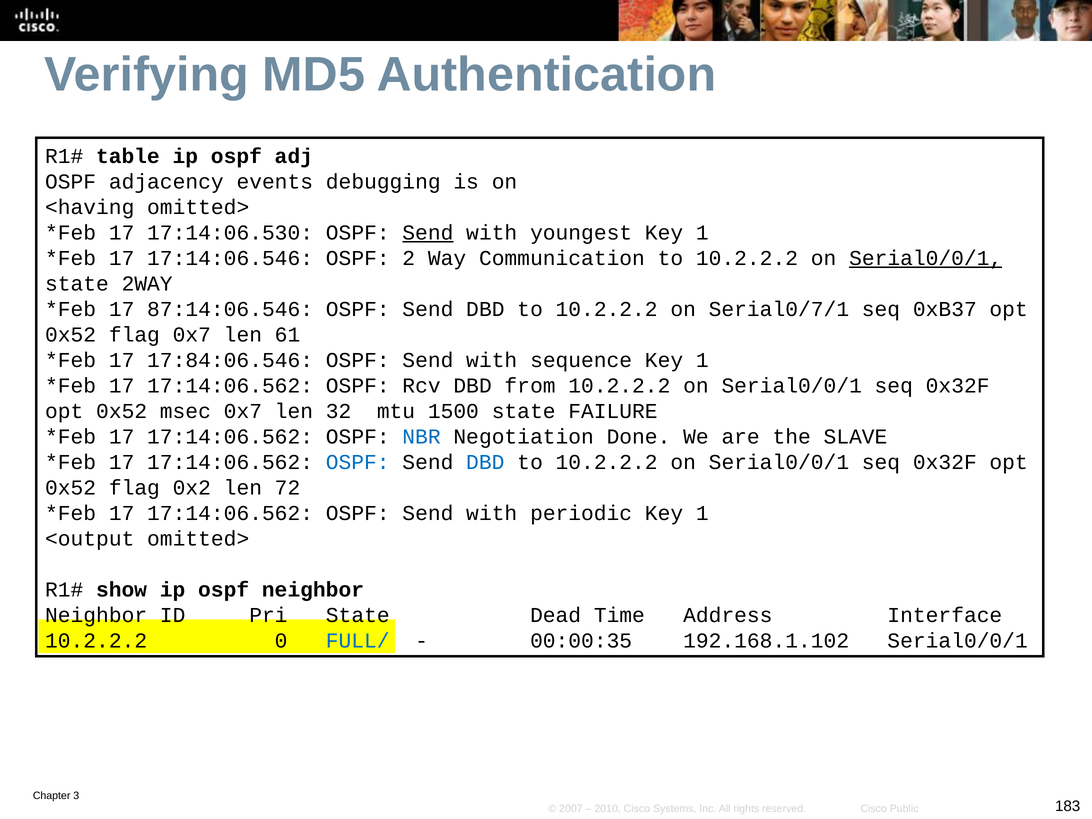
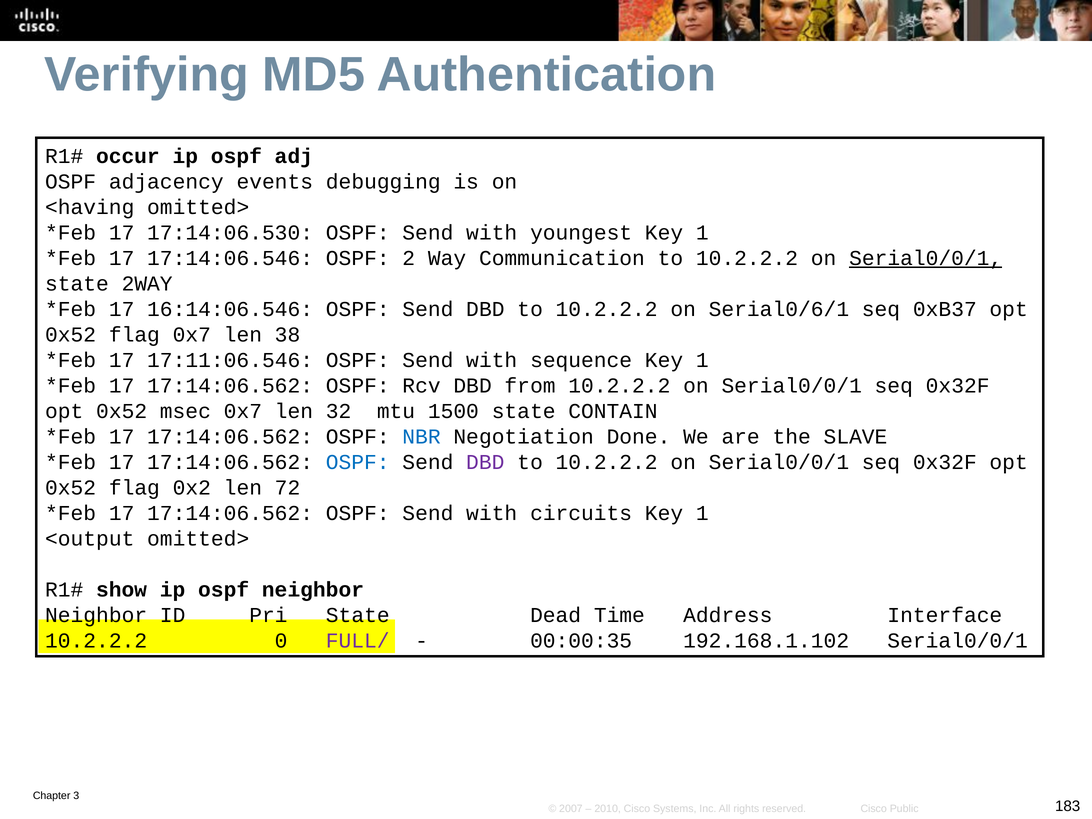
table: table -> occur
Send at (428, 233) underline: present -> none
87:14:06.546: 87:14:06.546 -> 16:14:06.546
Serial0/7/1: Serial0/7/1 -> Serial0/6/1
61: 61 -> 38
17:84:06.546: 17:84:06.546 -> 17:11:06.546
FAILURE: FAILURE -> CONTAIN
DBD at (485, 462) colour: blue -> purple
periodic: periodic -> circuits
FULL/ colour: blue -> purple
